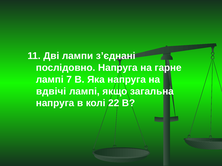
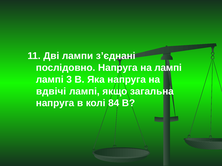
на гарне: гарне -> лампі
7: 7 -> 3
22: 22 -> 84
